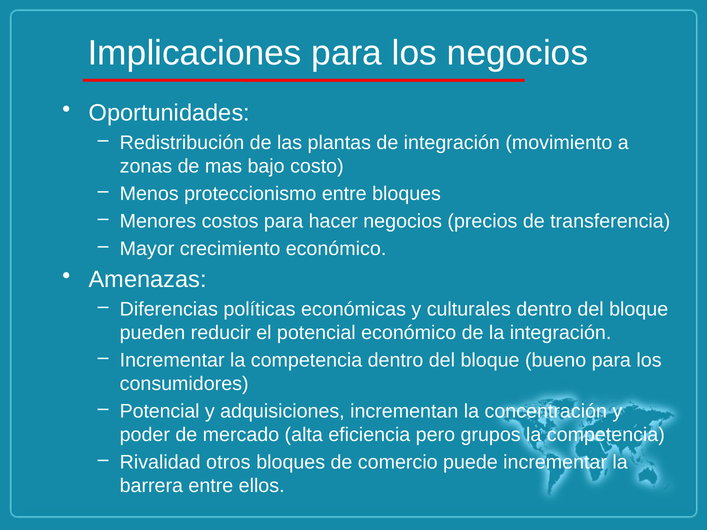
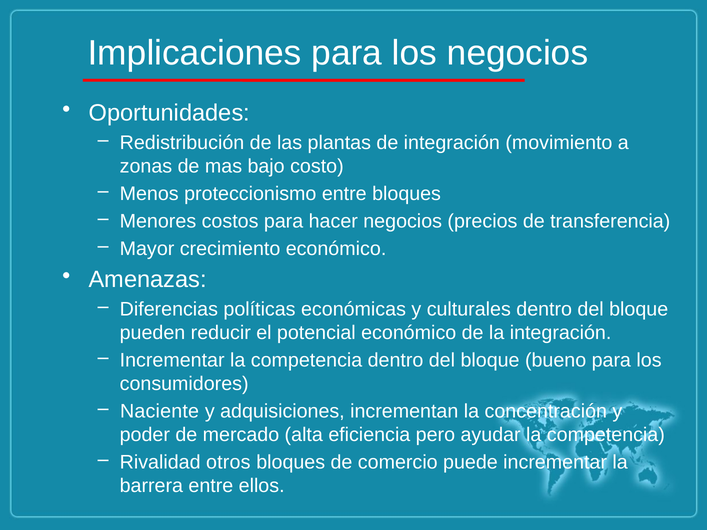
Potencial at (160, 412): Potencial -> Naciente
grupos: grupos -> ayudar
